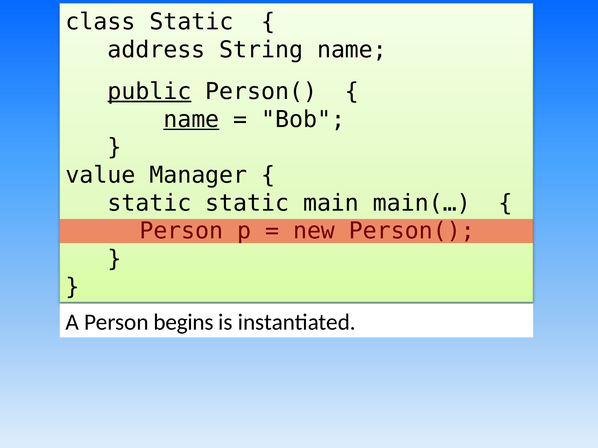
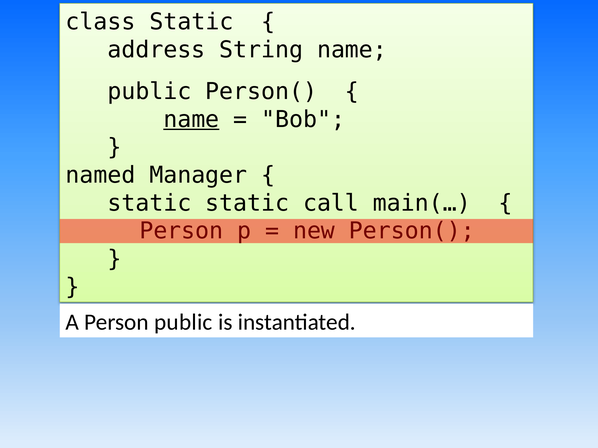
public at (149, 92) underline: present -> none
value: value -> named
main: main -> call
Person begins: begins -> public
